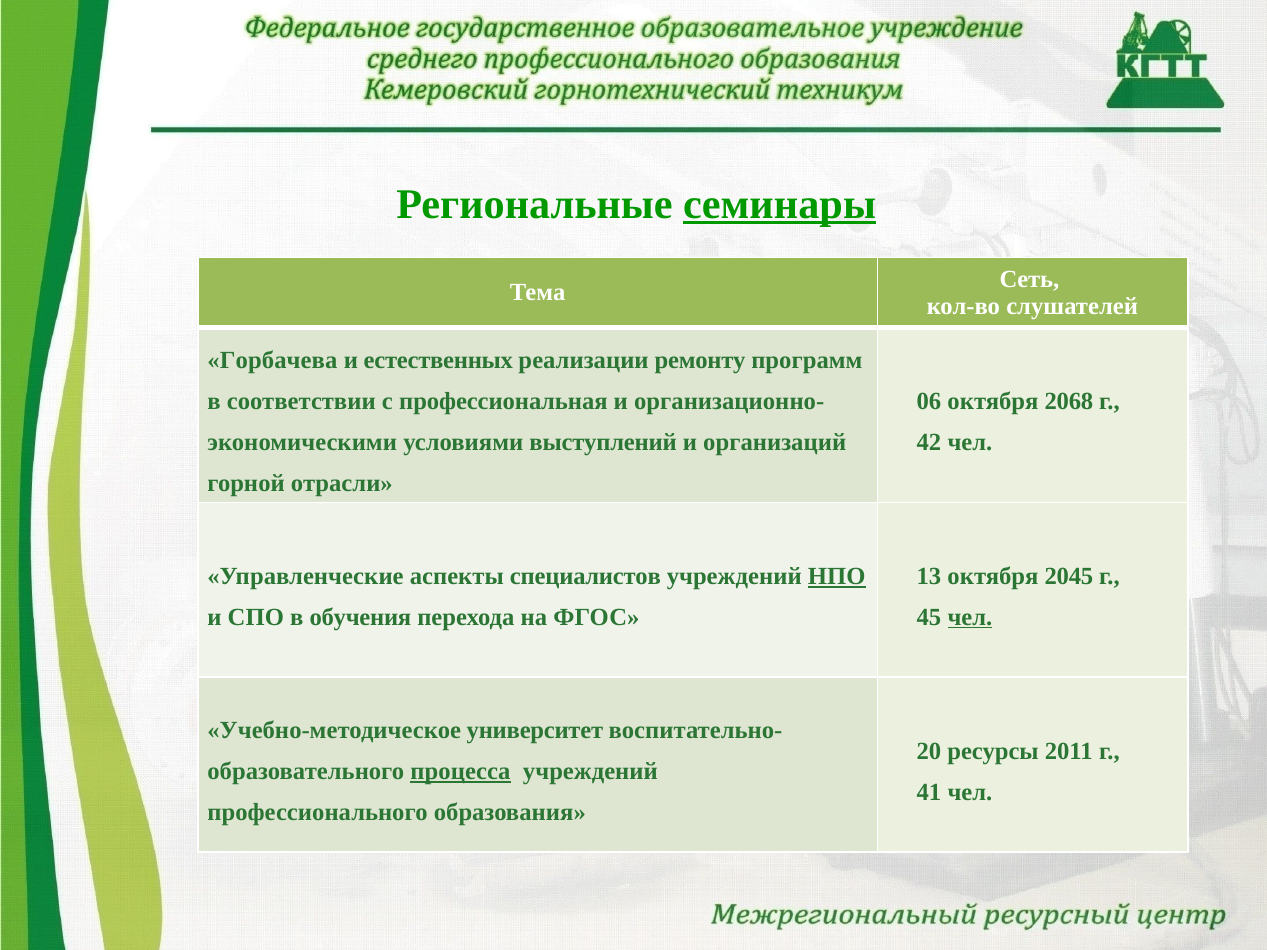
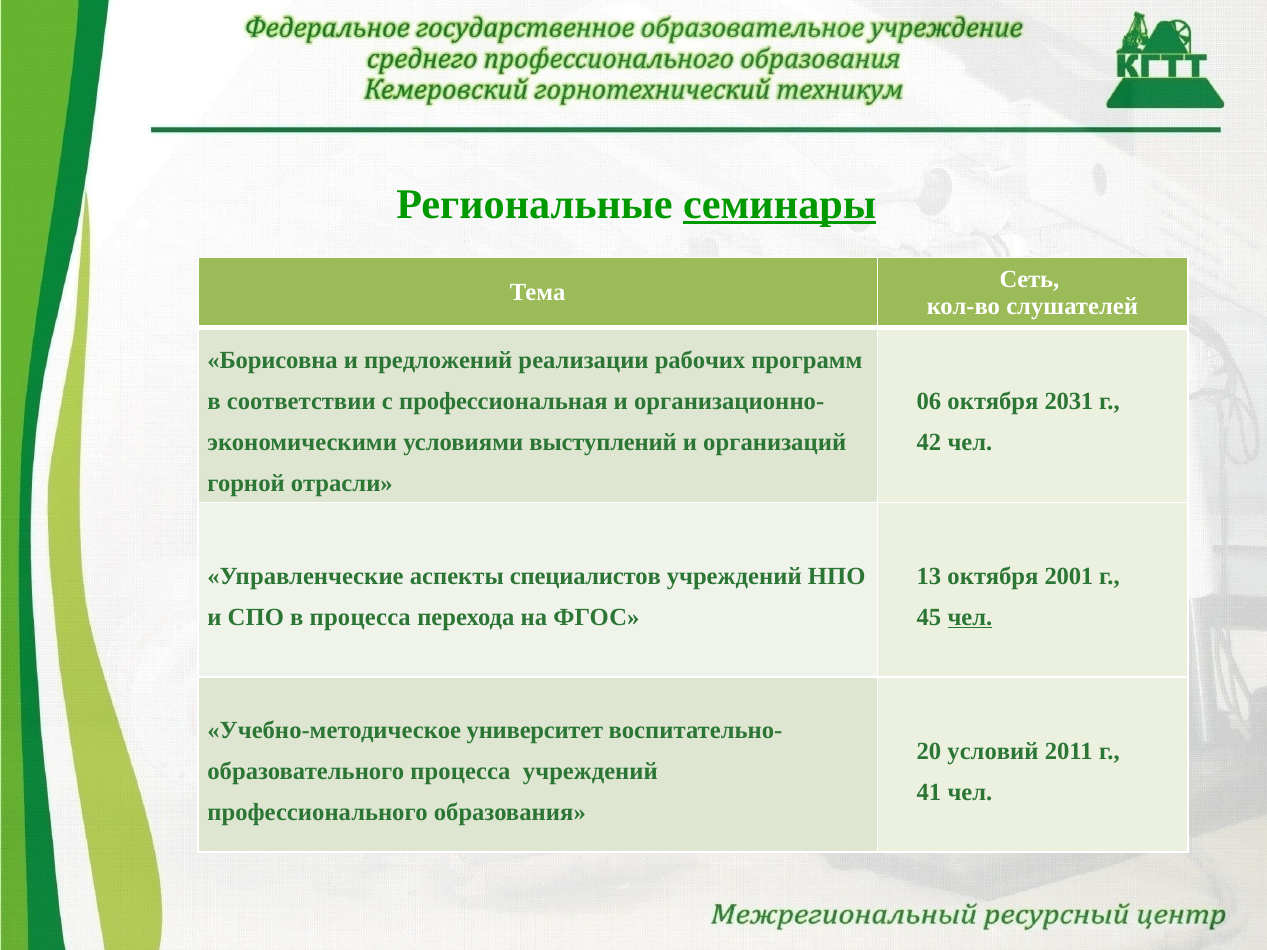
Горбачева: Горбачева -> Борисовна
естественных: естественных -> предложений
ремонту: ремонту -> рабочих
2068: 2068 -> 2031
НПО underline: present -> none
2045: 2045 -> 2001
в обучения: обучения -> процесса
ресурсы: ресурсы -> условий
процесса at (460, 772) underline: present -> none
